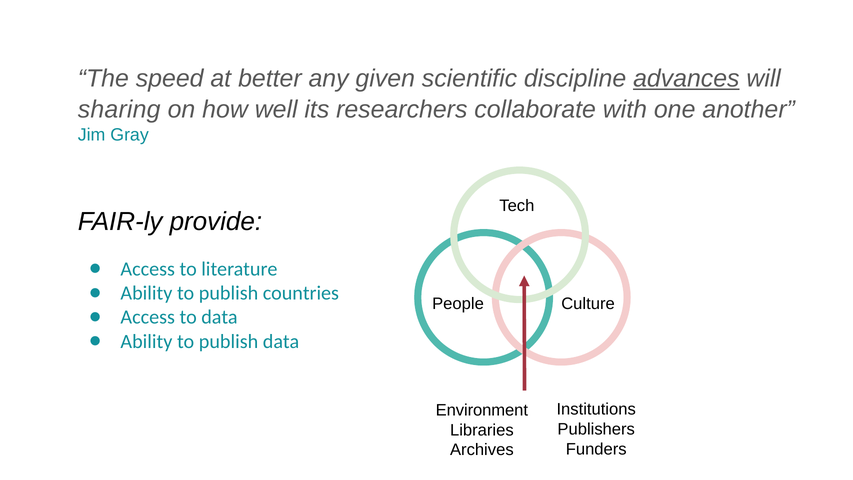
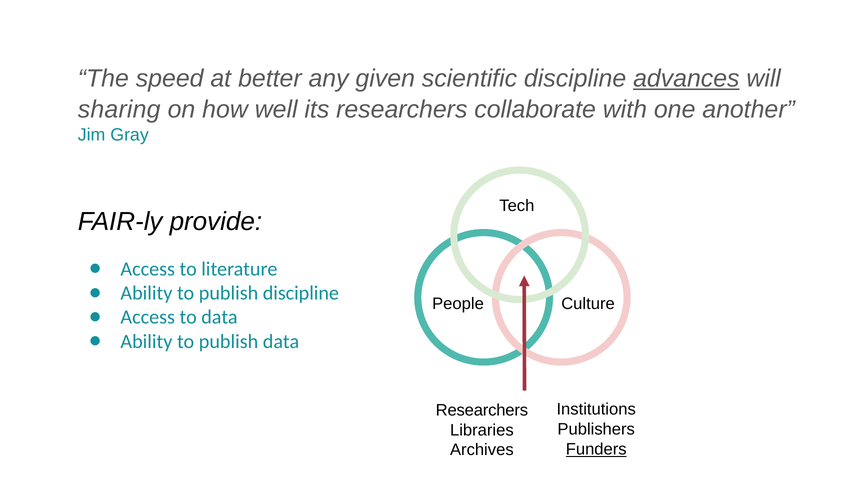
publish countries: countries -> discipline
Environment at (482, 410): Environment -> Researchers
Funders underline: none -> present
